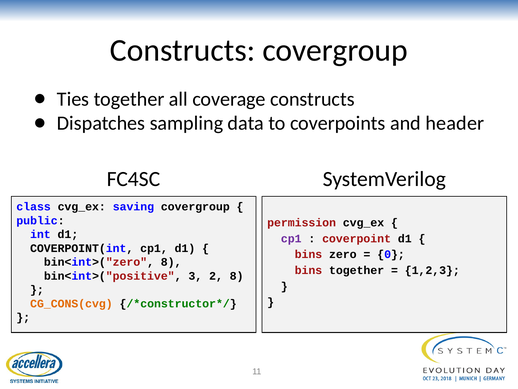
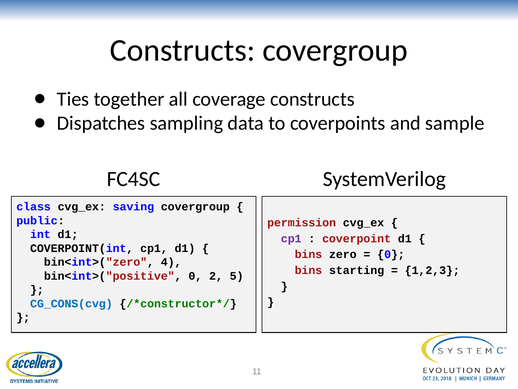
header: header -> sample
bin<int>("zero 8: 8 -> 4
bins together: together -> starting
bin<int>("positive 3: 3 -> 0
2 8: 8 -> 5
CG_CONS(cvg colour: orange -> blue
